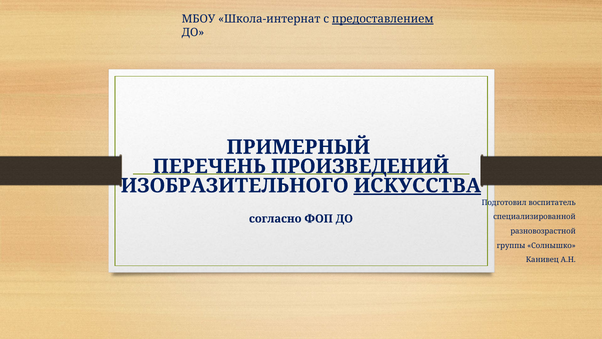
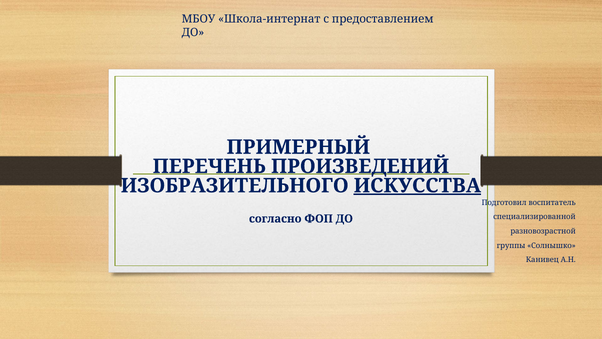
предоставлением underline: present -> none
